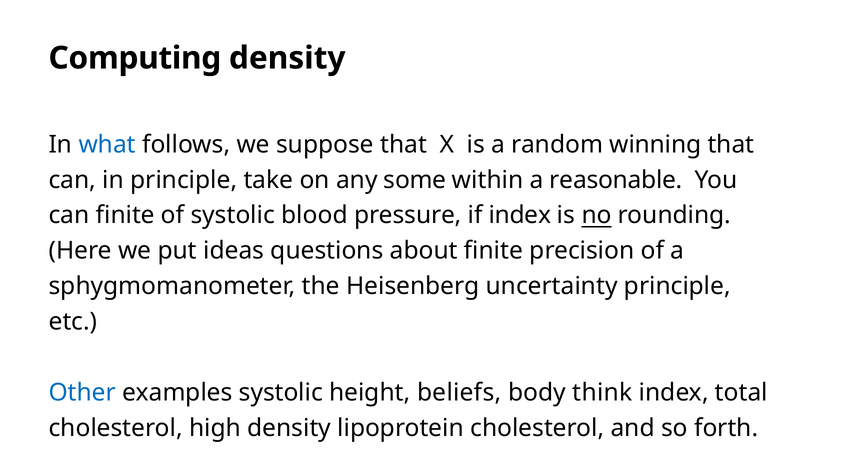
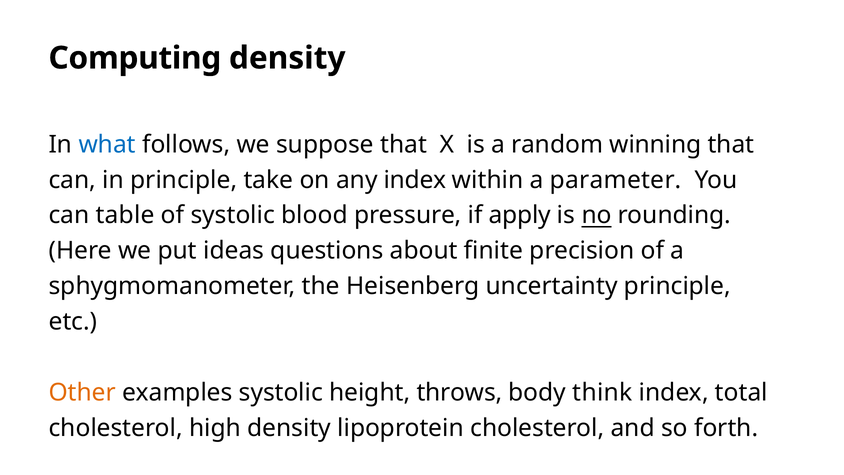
any some: some -> index
reasonable: reasonable -> parameter
can finite: finite -> table
if index: index -> apply
Other colour: blue -> orange
beliefs: beliefs -> throws
